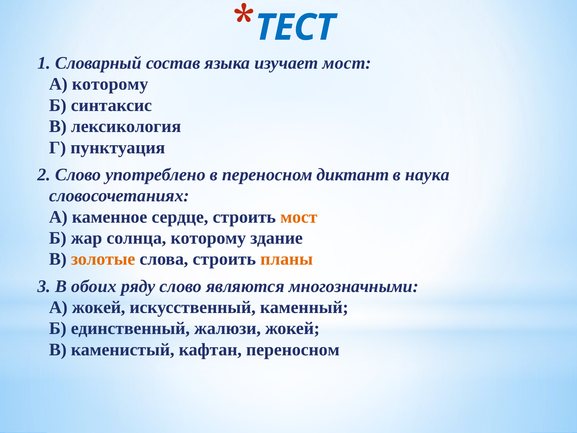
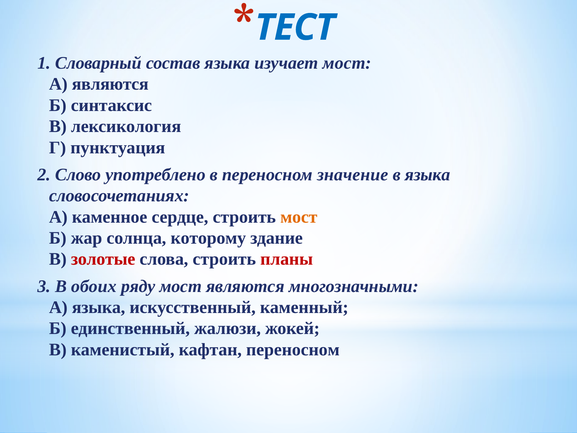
А которому: которому -> являются
диктант: диктант -> значение
в наука: наука -> языка
золотые colour: orange -> red
планы colour: orange -> red
ряду слово: слово -> мост
А жокей: жокей -> языка
